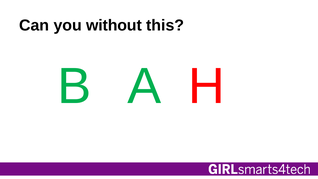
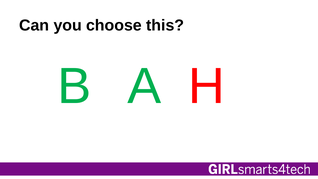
without: without -> choose
